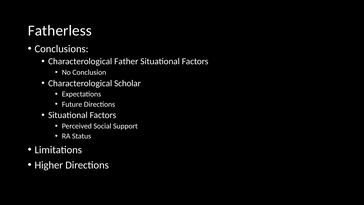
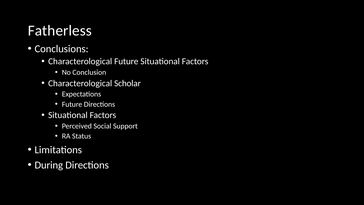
Characterological Father: Father -> Future
Higher: Higher -> During
